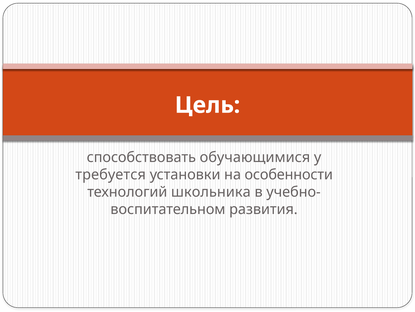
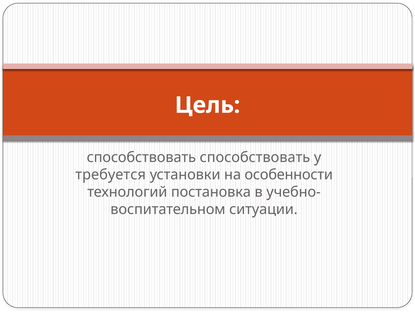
способствовать обучающимися: обучающимися -> способствовать
школьника: школьника -> постановка
развития: развития -> ситуации
